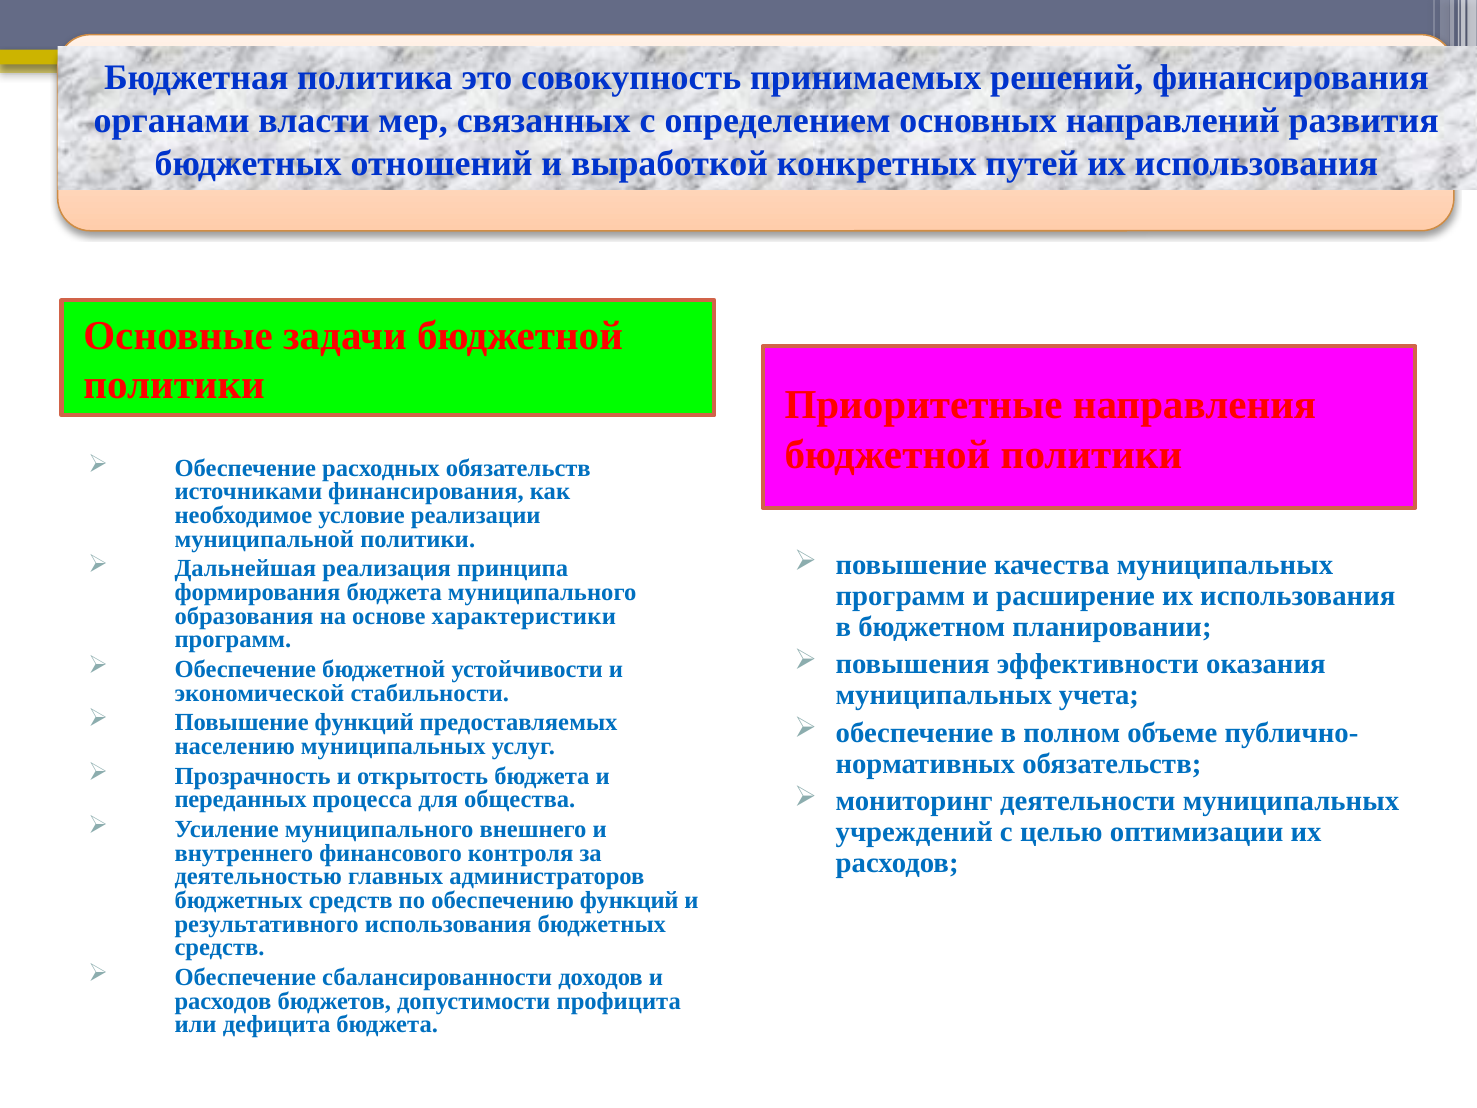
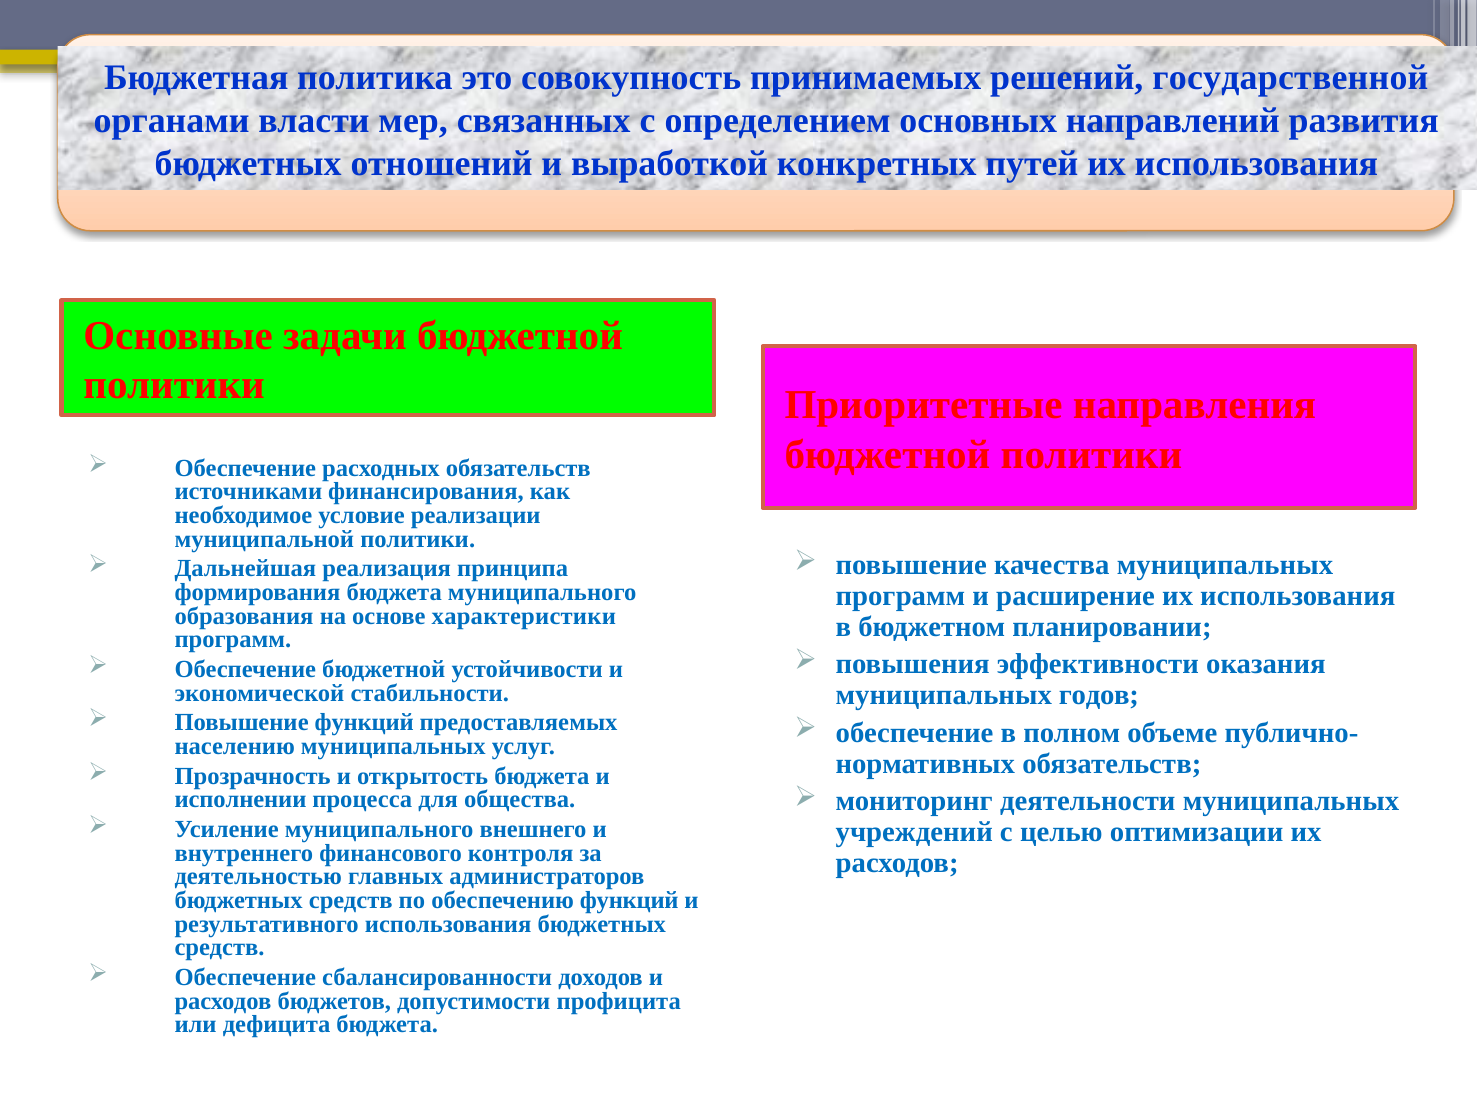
решений финансирования: финансирования -> государственной
учета: учета -> годов
переданных: переданных -> исполнении
